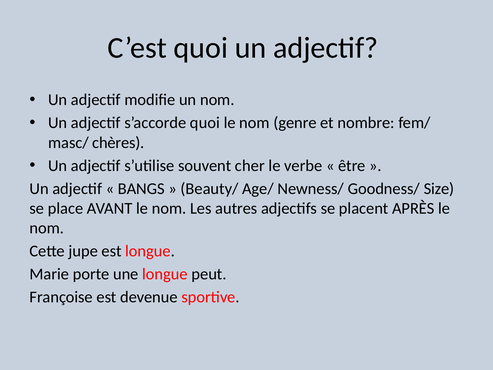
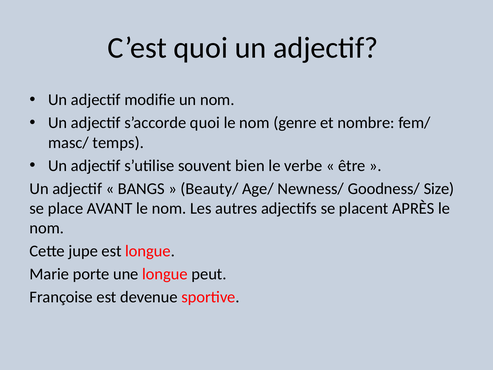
chères: chères -> temps
cher: cher -> bien
